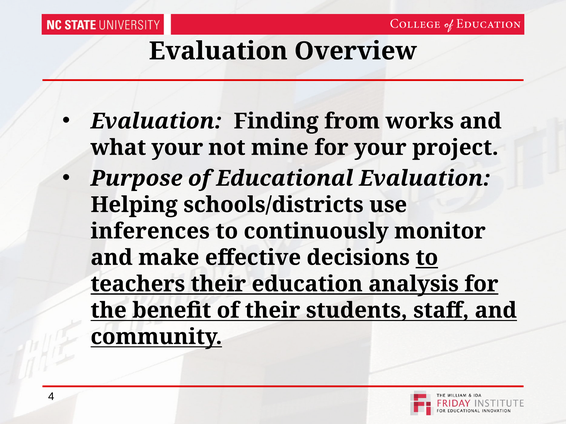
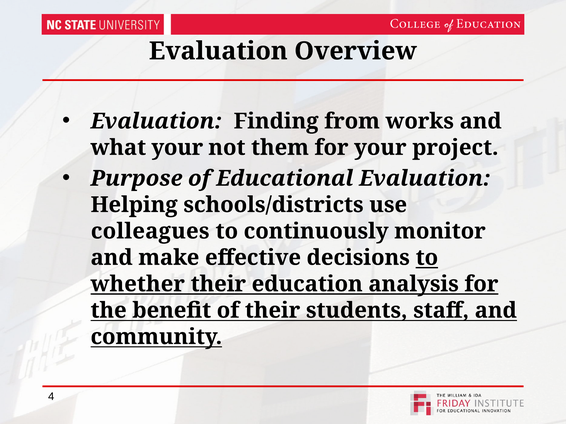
mine: mine -> them
inferences: inferences -> colleagues
teachers: teachers -> whether
